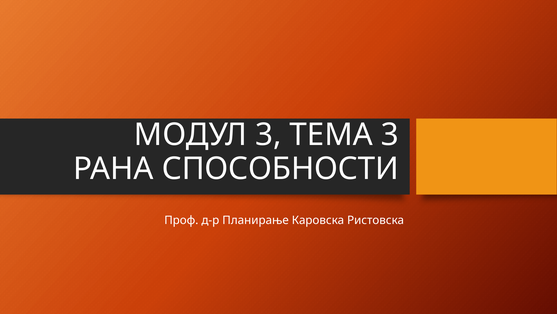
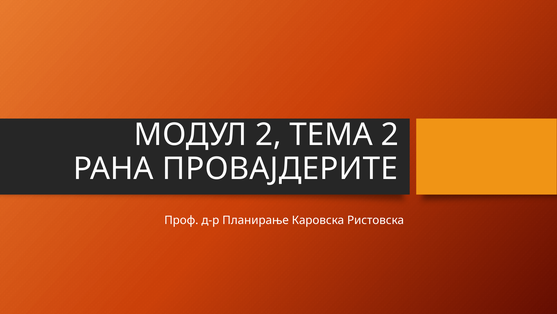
МОДУЛ 3: 3 -> 2
ТЕМА 3: 3 -> 2
СПОСОБНОСТИ: СПОСОБНОСТИ -> ПРОВАЈДЕРИТЕ
